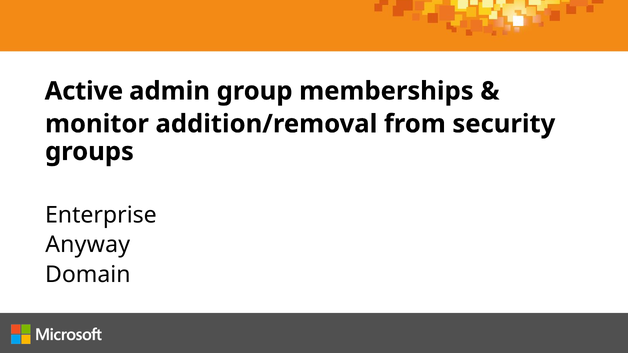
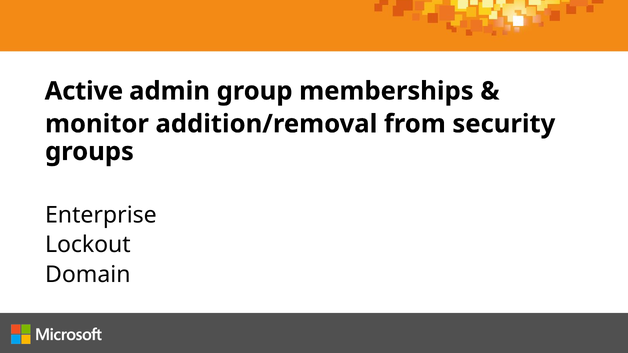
Anyway: Anyway -> Lockout
